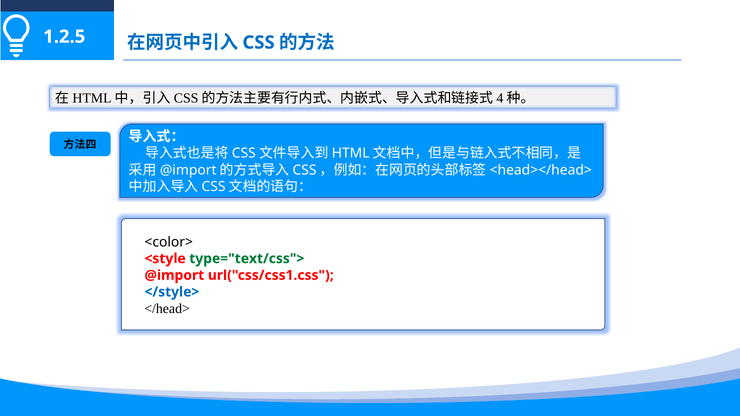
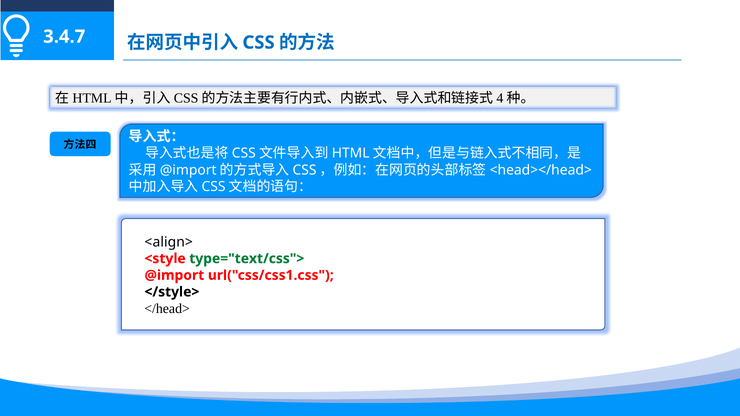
1.2.5: 1.2.5 -> 3.4.7
<color>: <color> -> <align>
</style> colour: blue -> black
